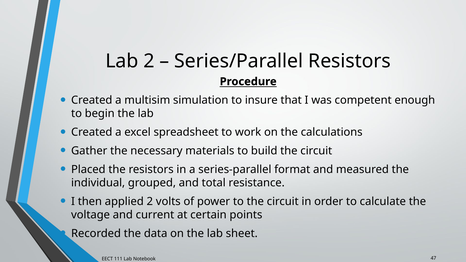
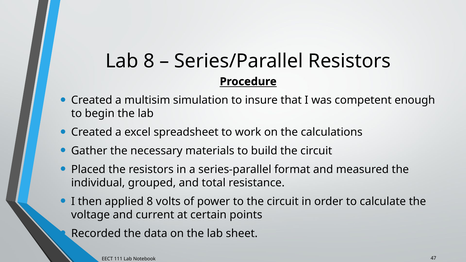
Lab 2: 2 -> 8
applied 2: 2 -> 8
